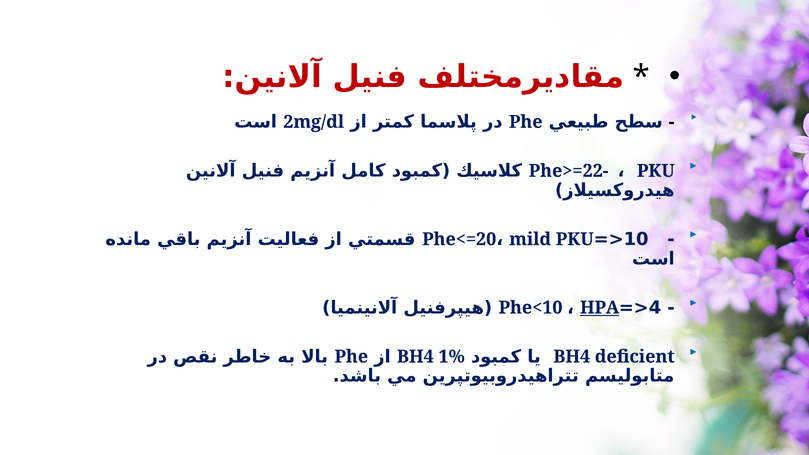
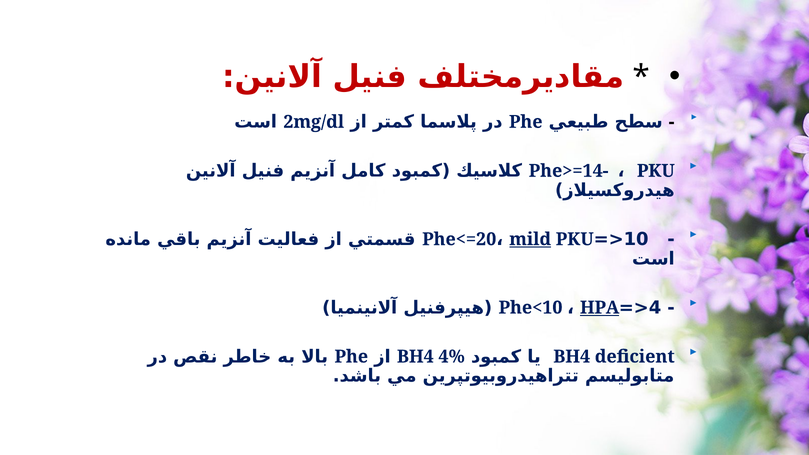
Phe>=22-: Phe>=22- -> Phe>=14-
mild underline: none -> present
1%: 1% -> 4%
